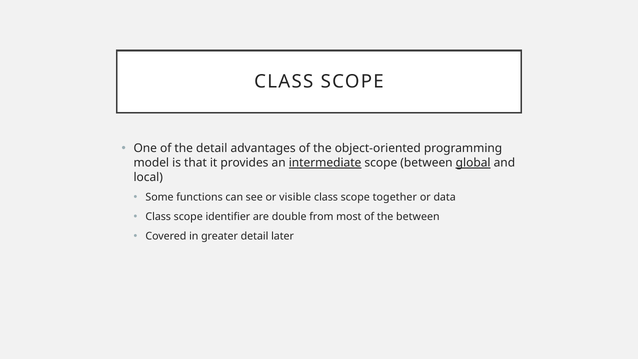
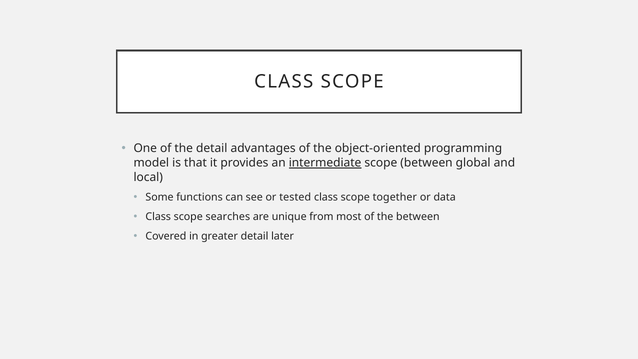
global underline: present -> none
visible: visible -> tested
identifier: identifier -> searches
double: double -> unique
